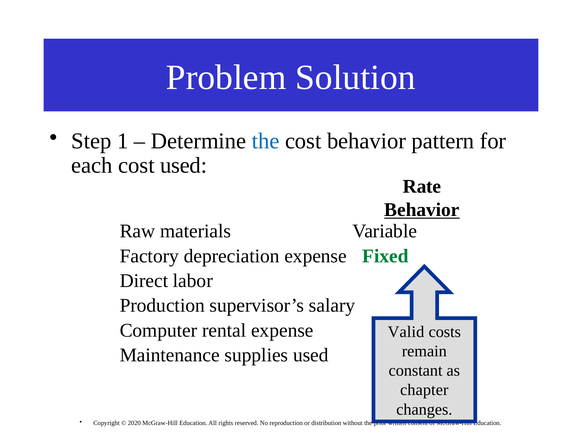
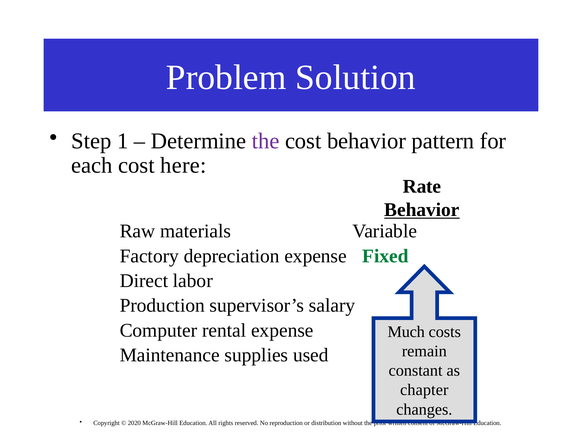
the at (266, 141) colour: blue -> purple
cost used: used -> here
Valid: Valid -> Much
